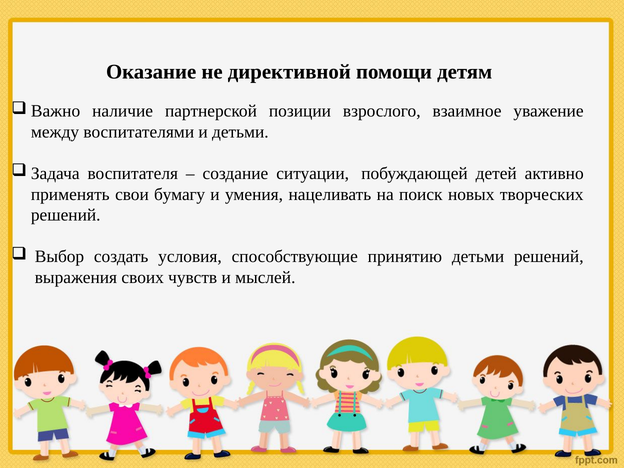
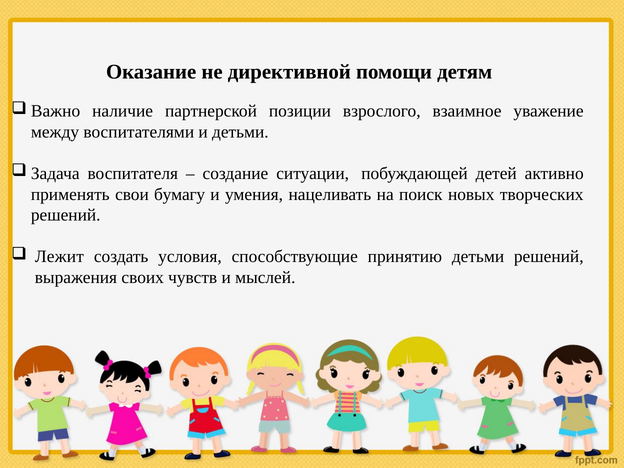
Выбор: Выбор -> Лежит
